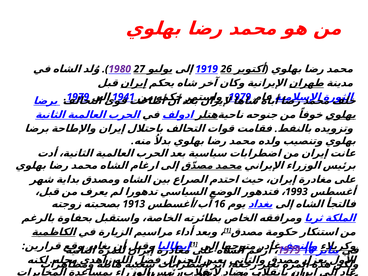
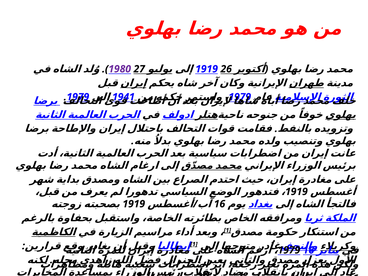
1993 at (296, 192): 1993 -> 1919
1913 at (134, 204): 1913 -> 1919
1979 at (289, 250) colour: purple -> black
